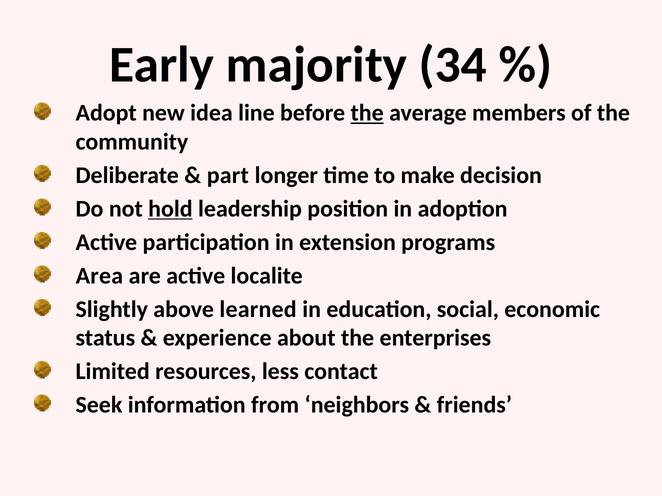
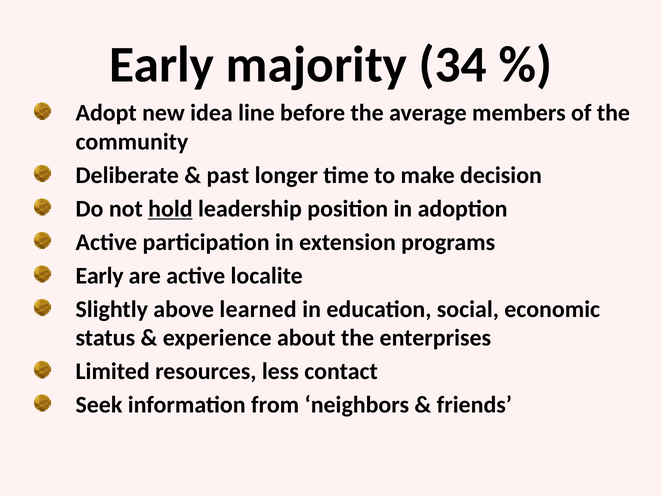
the at (367, 113) underline: present -> none
part: part -> past
Area at (99, 276): Area -> Early
